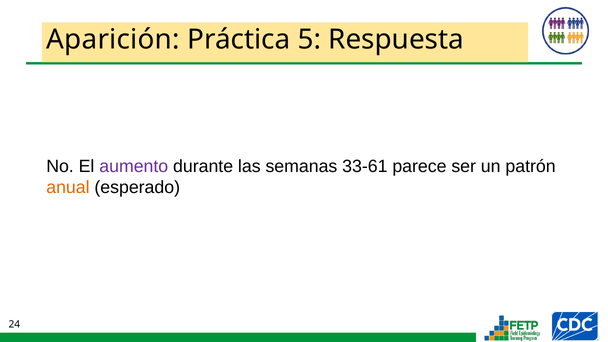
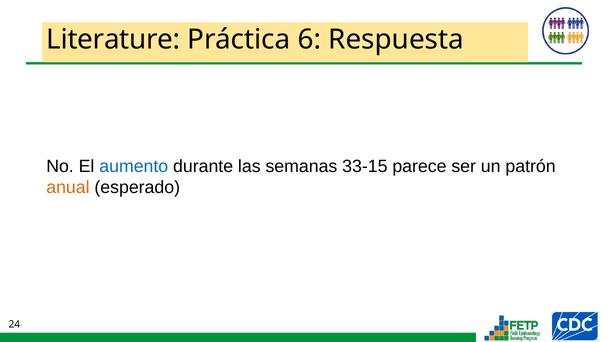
Aparición: Aparición -> Literature
5: 5 -> 6
aumento colour: purple -> blue
33-61: 33-61 -> 33-15
